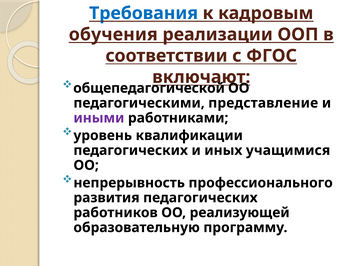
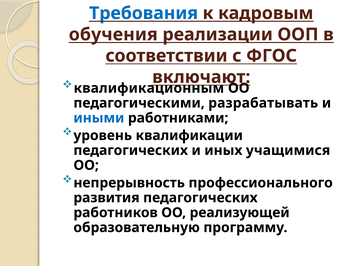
общепедагогической: общепедагогической -> квалификационным
представление: представление -> разрабатывать
иными colour: purple -> blue
